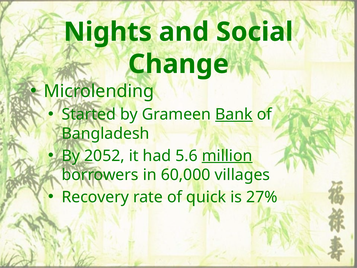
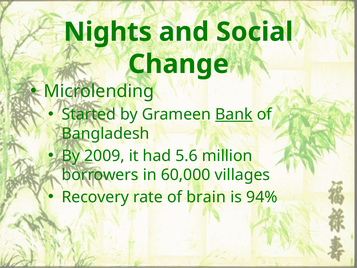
2052: 2052 -> 2009
million underline: present -> none
quick: quick -> brain
27%: 27% -> 94%
